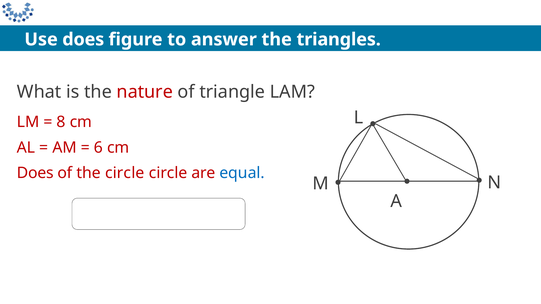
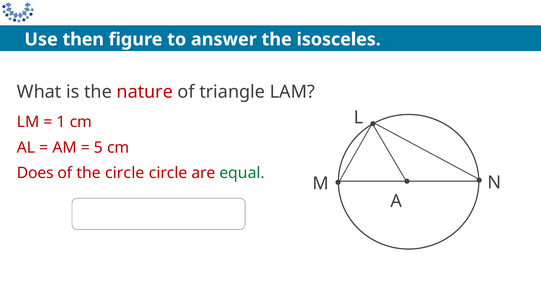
Use does: does -> then
triangles: triangles -> isosceles
8: 8 -> 1
6: 6 -> 5
equal colour: blue -> green
